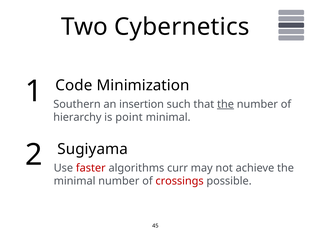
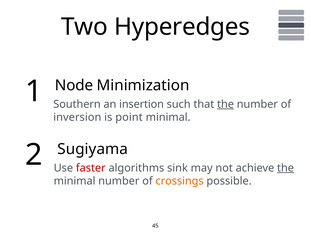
Cybernetics: Cybernetics -> Hyperedges
Code: Code -> Node
hierarchy: hierarchy -> inversion
curr: curr -> sink
the at (286, 168) underline: none -> present
crossings colour: red -> orange
